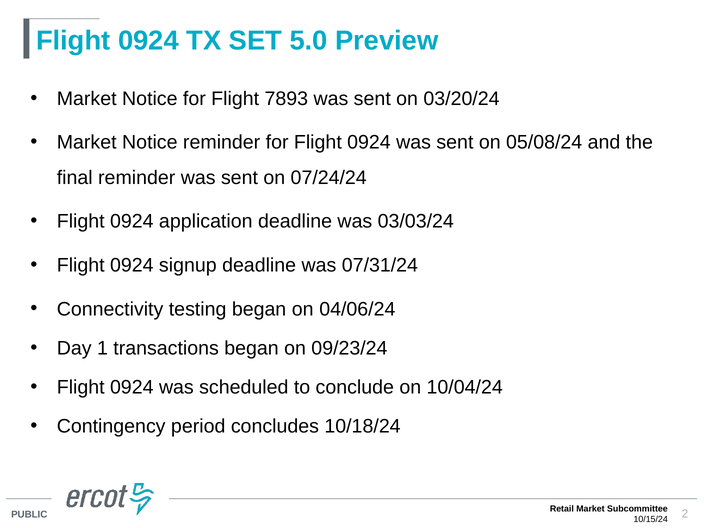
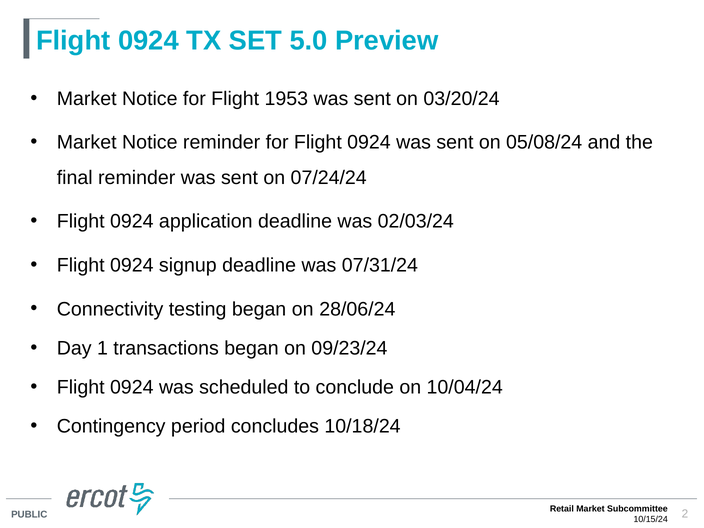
7893: 7893 -> 1953
03/03/24: 03/03/24 -> 02/03/24
04/06/24: 04/06/24 -> 28/06/24
